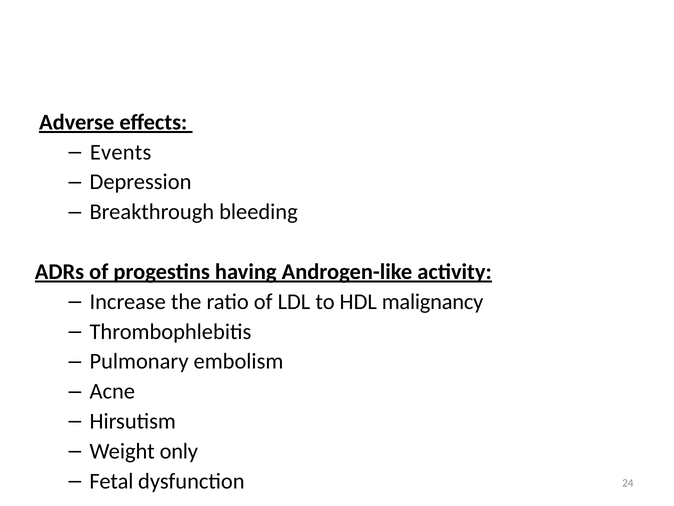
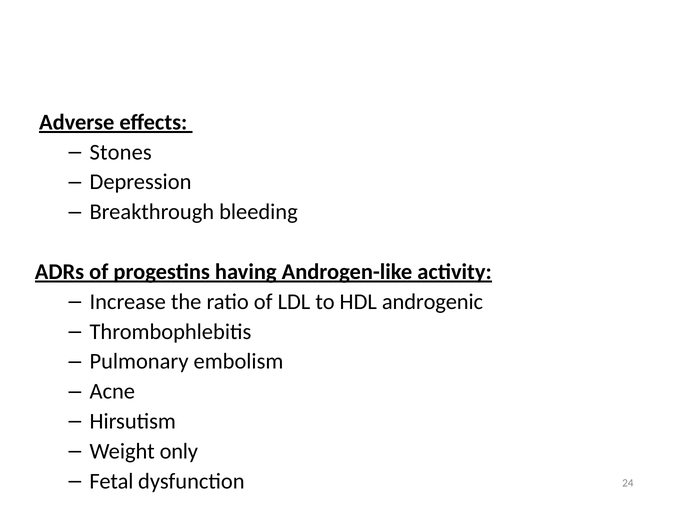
Events: Events -> Stones
malignancy: malignancy -> androgenic
